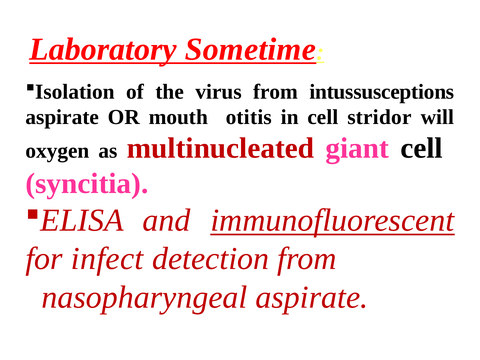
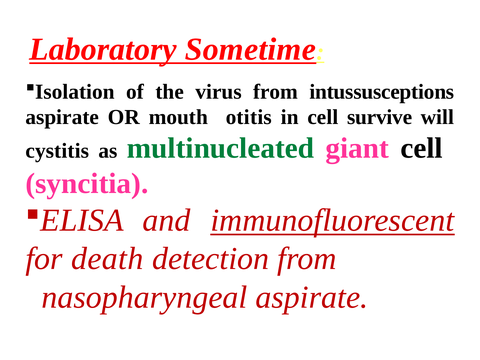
stridor: stridor -> survive
oxygen: oxygen -> cystitis
multinucleated colour: red -> green
infect: infect -> death
